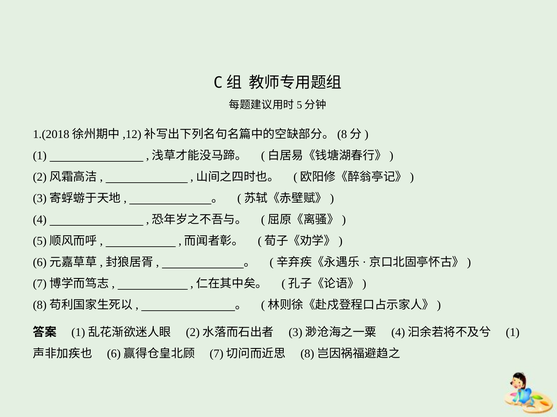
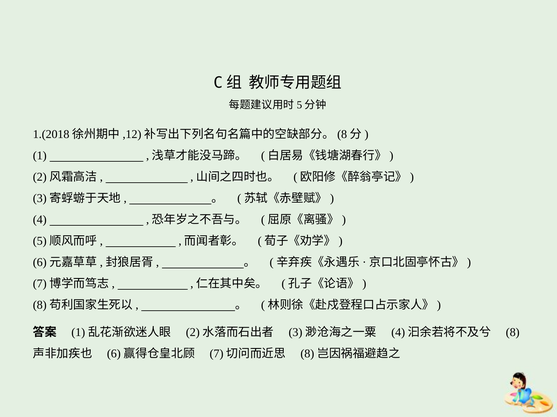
1 at (513, 332): 1 -> 8
